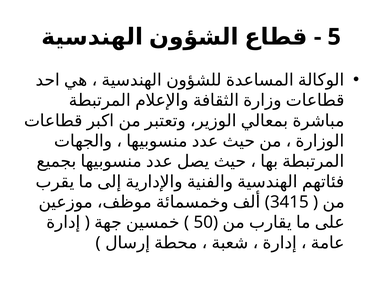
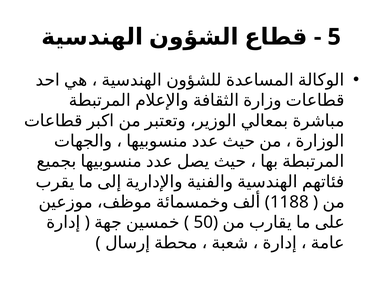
3415: 3415 -> 1188
